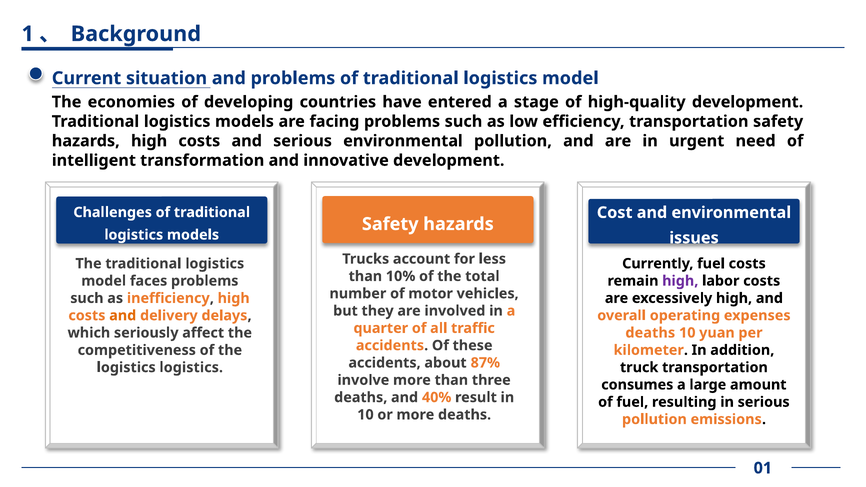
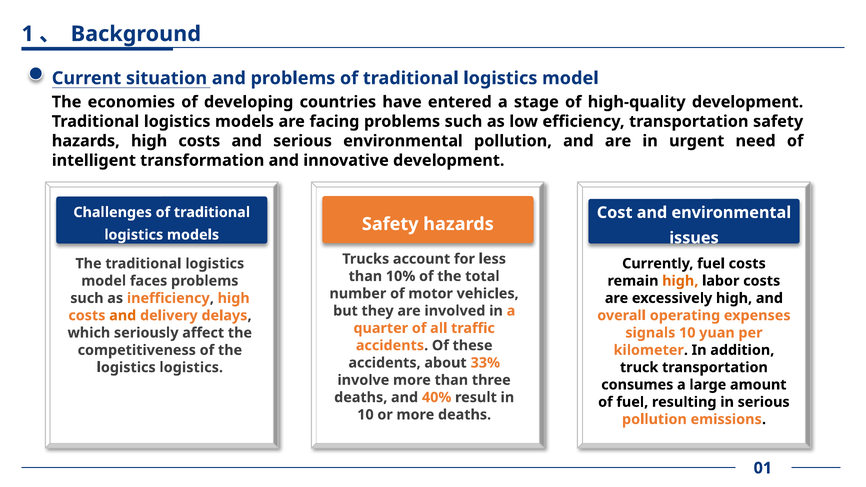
high at (680, 281) colour: purple -> orange
deaths at (650, 333): deaths -> signals
87%: 87% -> 33%
